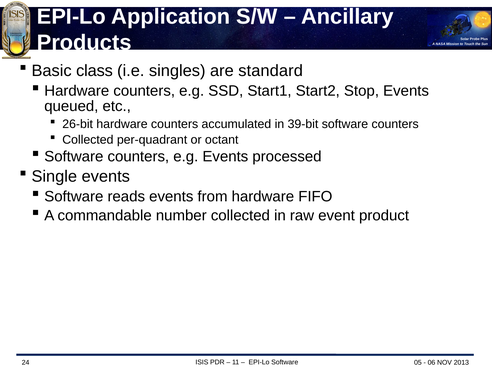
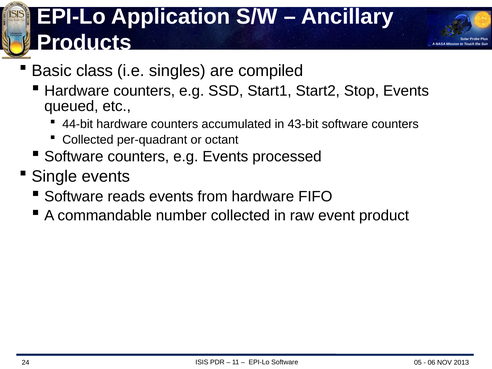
standard: standard -> compiled
26-bit: 26-bit -> 44-bit
39-bit: 39-bit -> 43-bit
